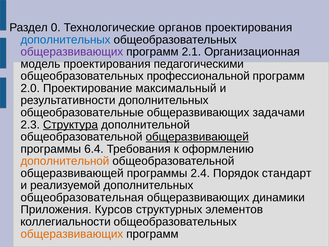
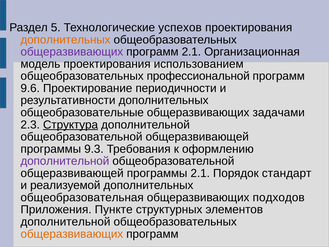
0: 0 -> 5
органов: органов -> успехов
дополнительных at (65, 40) colour: blue -> orange
педагогическими: педагогическими -> использованием
2.0: 2.0 -> 9.6
максимальный: максимальный -> периодичности
общеразвивающей at (197, 137) underline: present -> none
6.4: 6.4 -> 9.3
дополнительной at (65, 161) colour: orange -> purple
программы 2.4: 2.4 -> 2.1
динамики: динамики -> подходов
Курсов: Курсов -> Пункте
коллегиальности at (66, 222): коллегиальности -> дополнительной
